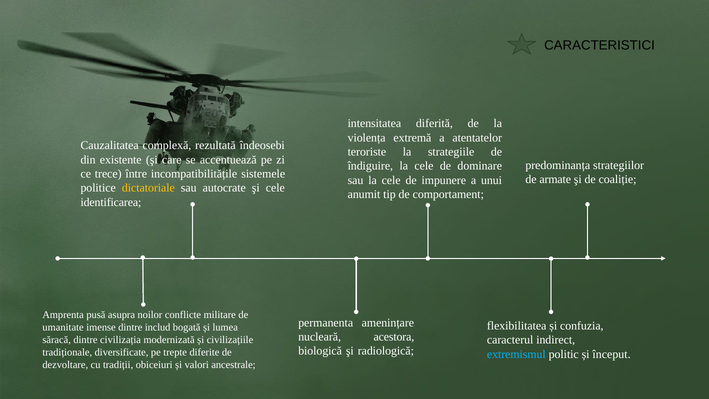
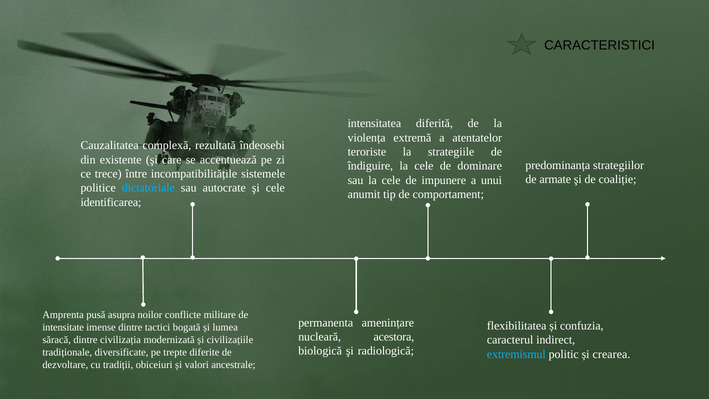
dictatoriale colour: yellow -> light blue
umanitate: umanitate -> intensitate
includ: includ -> tactici
început: început -> crearea
